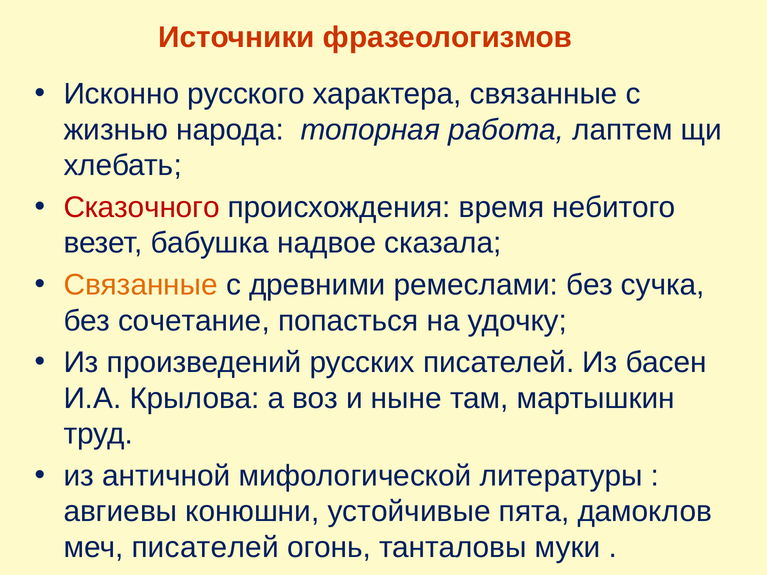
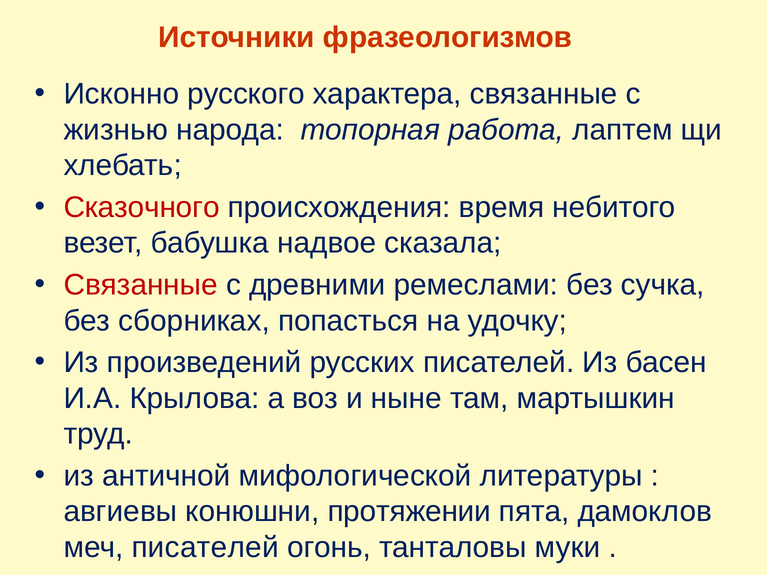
Связанные at (141, 285) colour: orange -> red
сочетание: сочетание -> сборниках
устойчивые: устойчивые -> протяжении
